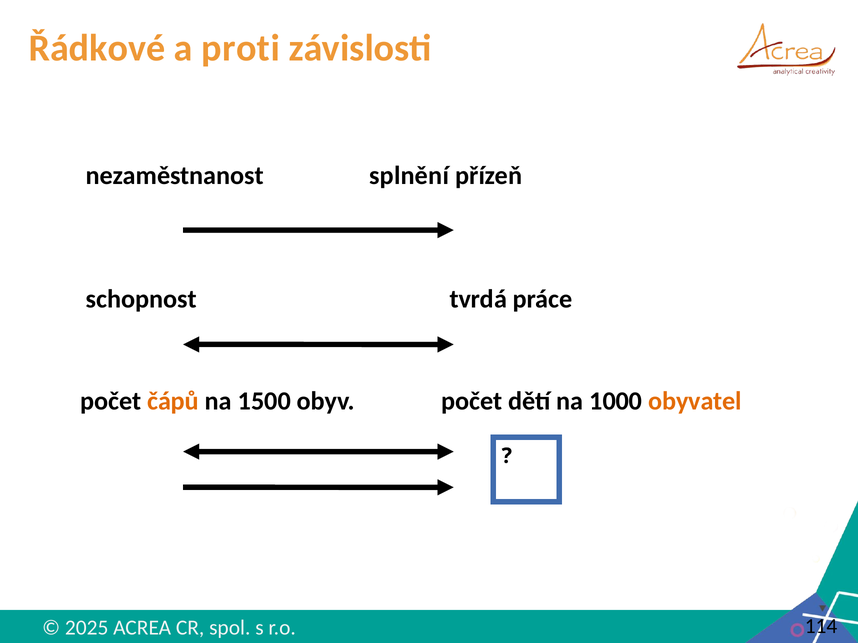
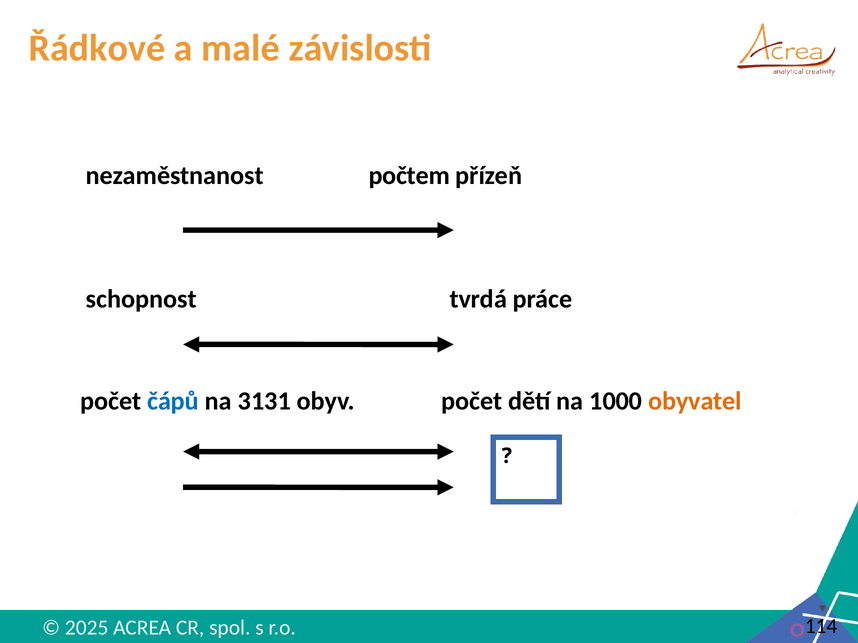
proti: proti -> malé
splnění: splnění -> počtem
čápů colour: orange -> blue
1500: 1500 -> 3131
